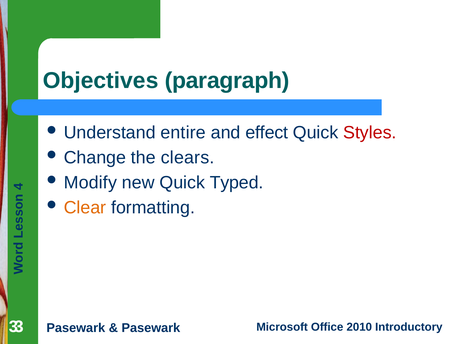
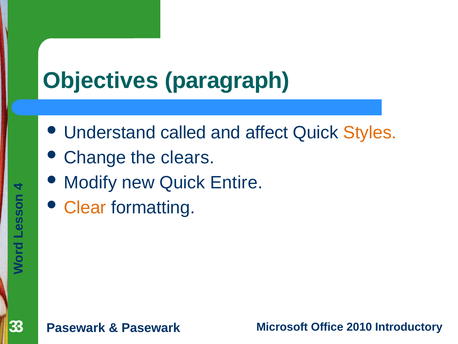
entire: entire -> called
effect: effect -> affect
Styles colour: red -> orange
Typed: Typed -> Entire
